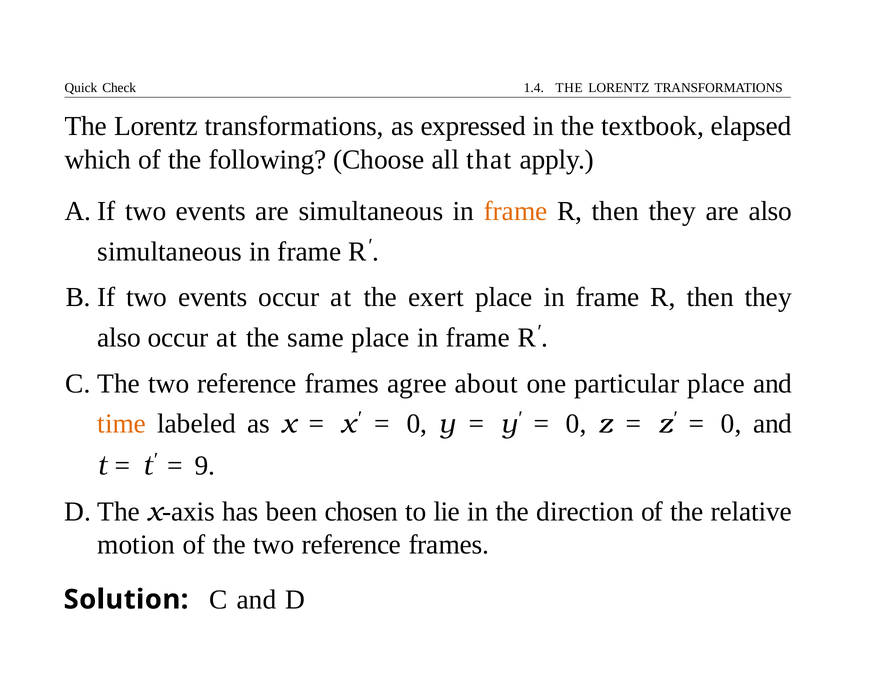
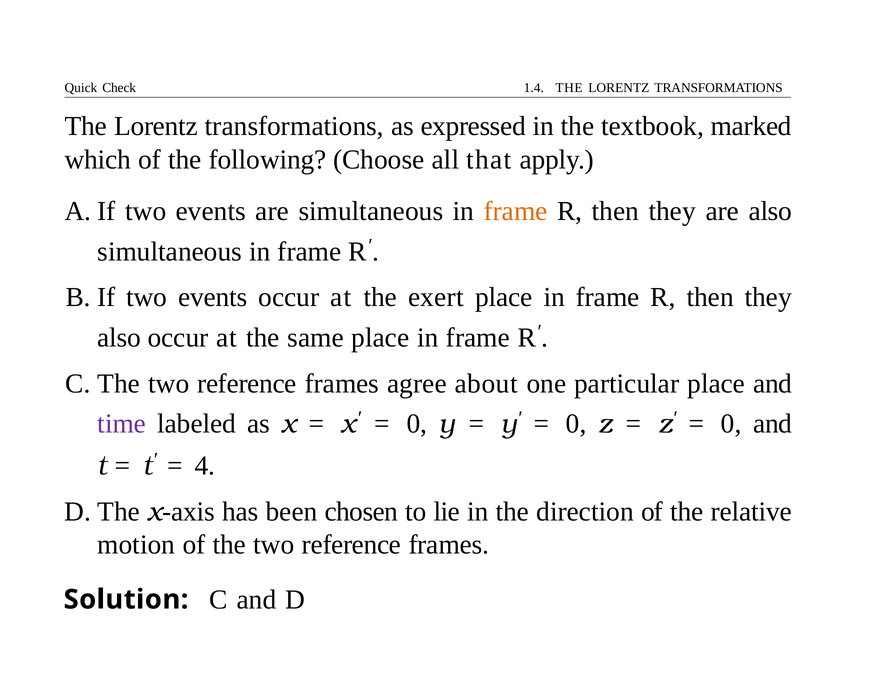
elapsed: elapsed -> marked
time colour: orange -> purple
9: 9 -> 4
